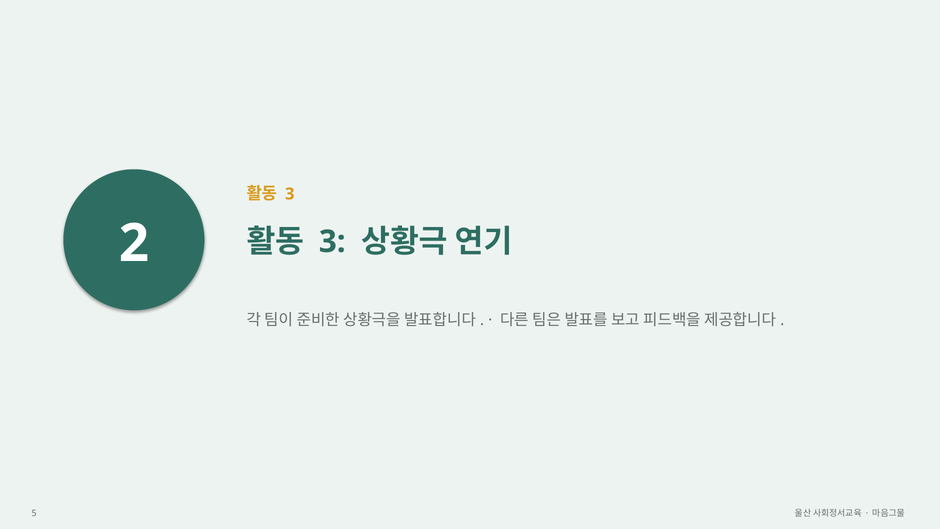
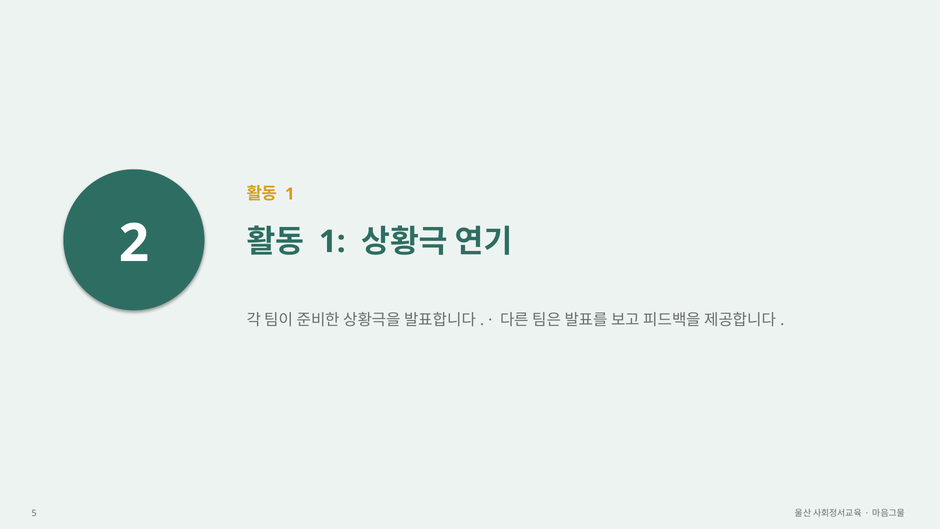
3 at (290, 194): 3 -> 1
3 at (332, 242): 3 -> 1
